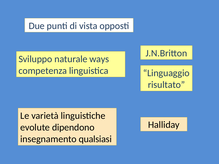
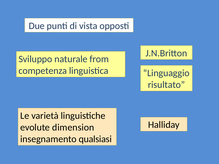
ways: ways -> from
dipendono: dipendono -> dimension
